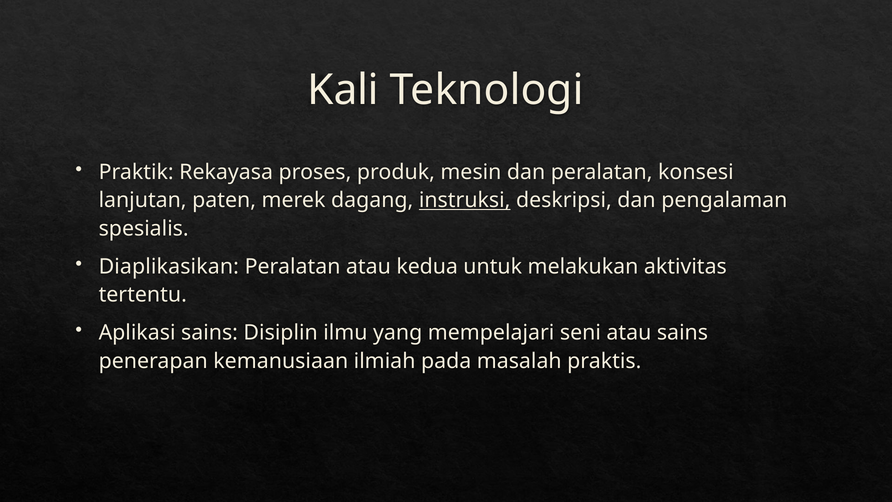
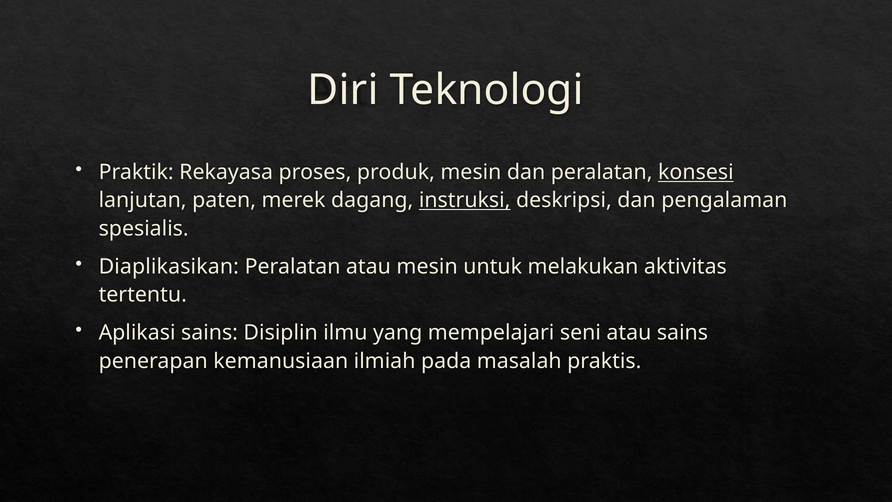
Kali: Kali -> Diri
konsesi underline: none -> present
atau kedua: kedua -> mesin
